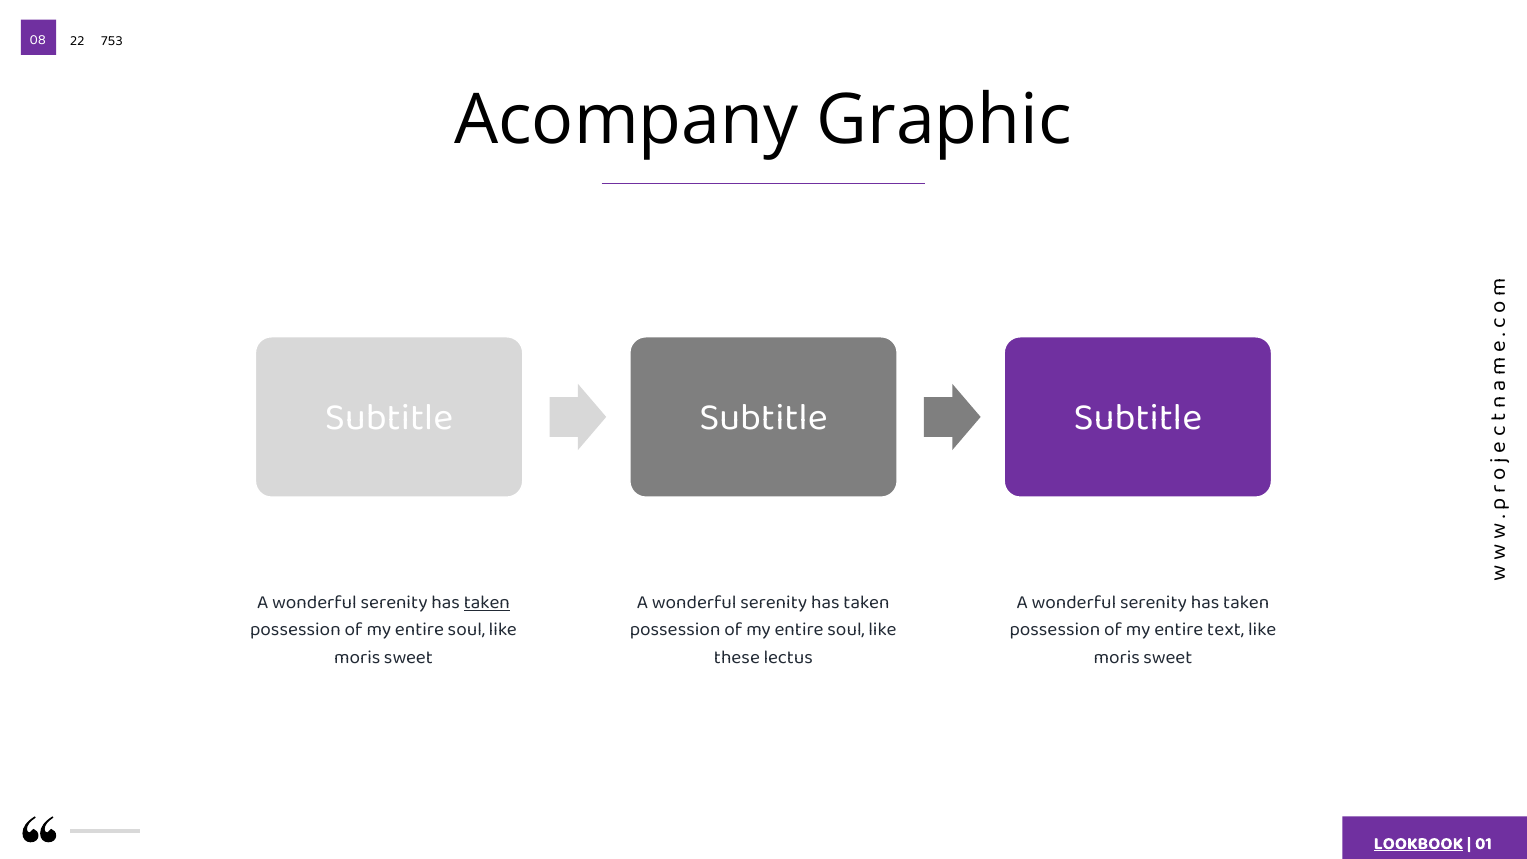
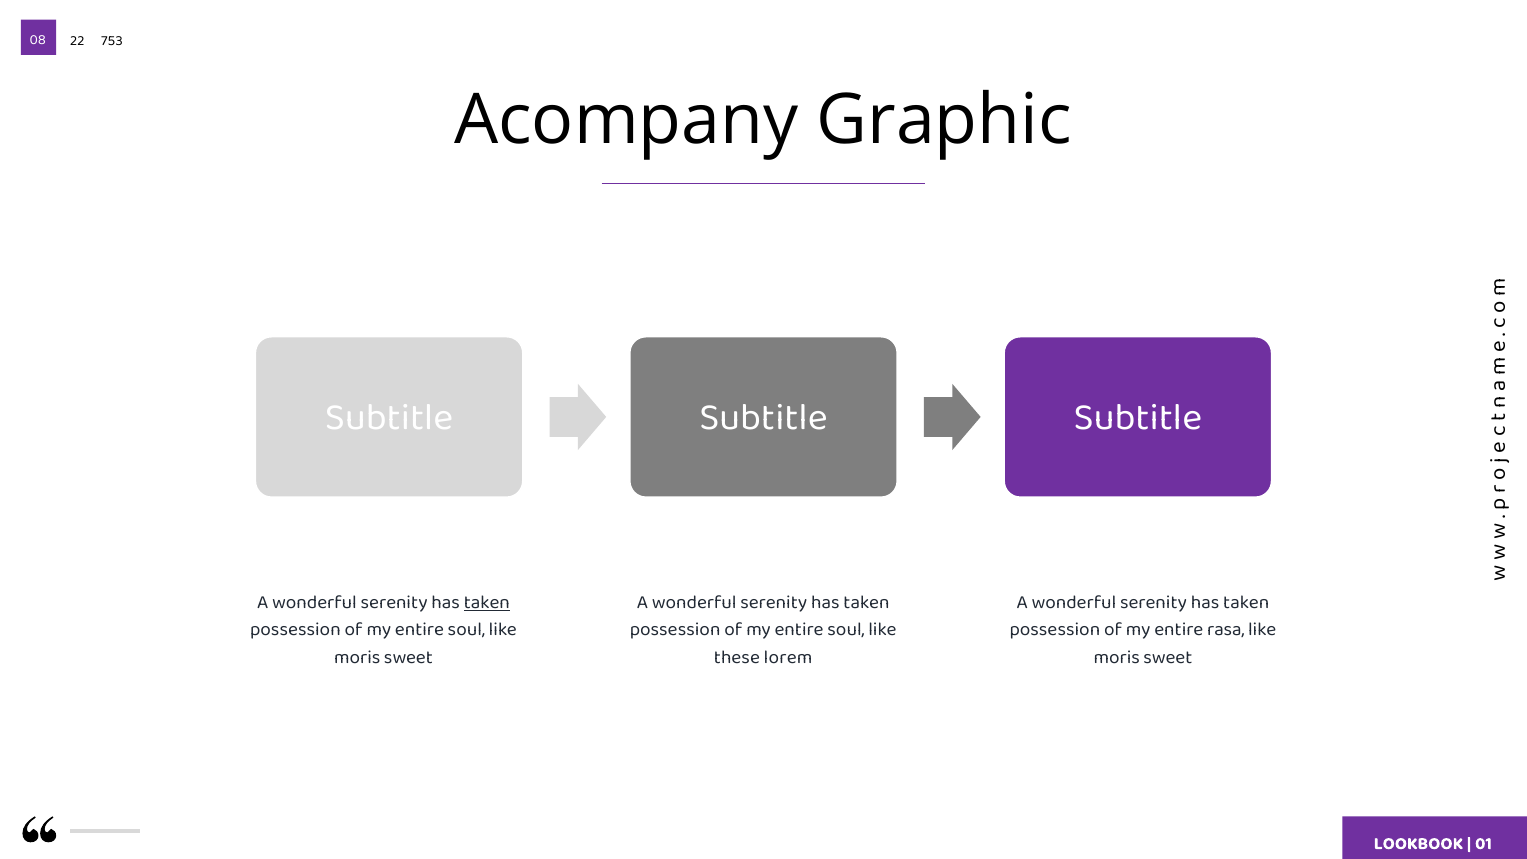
text: text -> rasa
lectus: lectus -> lorem
LOOKBOOK underline: present -> none
